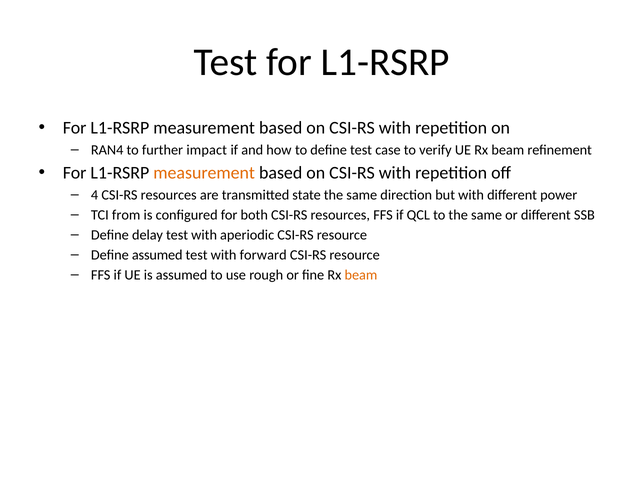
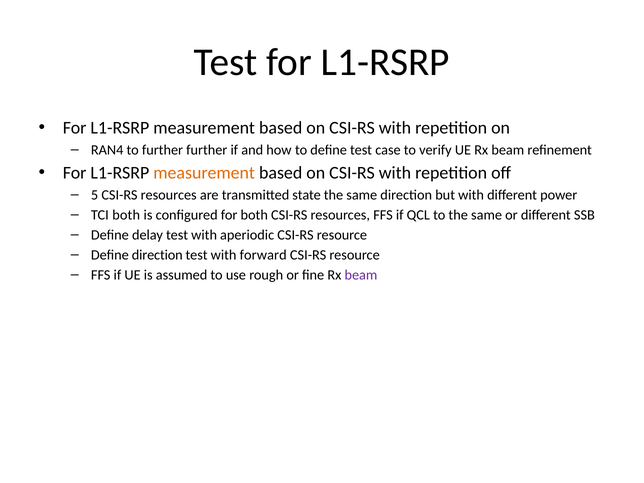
further impact: impact -> further
4: 4 -> 5
TCI from: from -> both
Define assumed: assumed -> direction
beam at (361, 275) colour: orange -> purple
